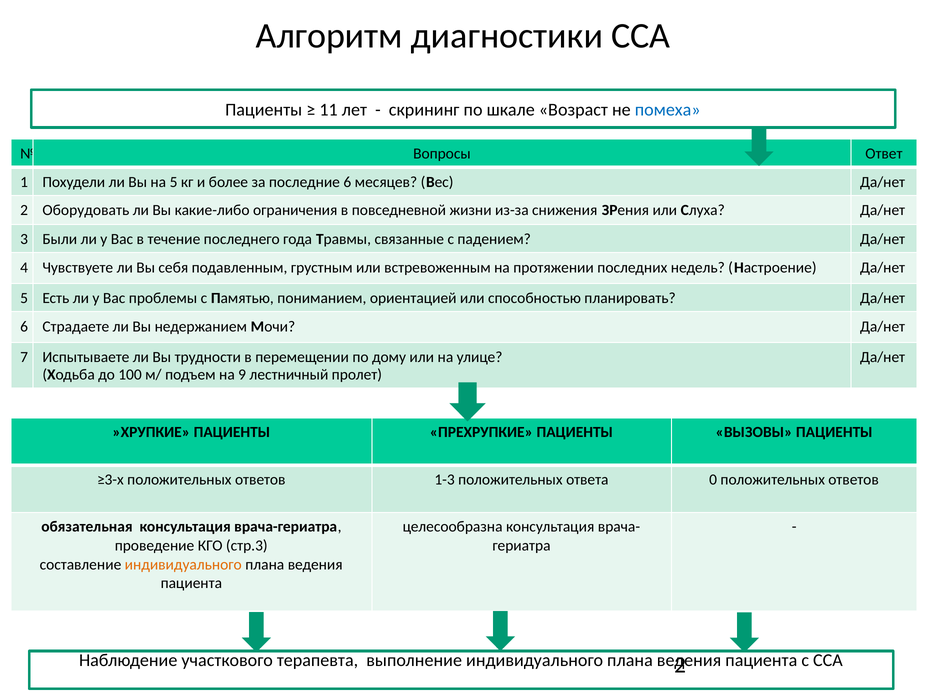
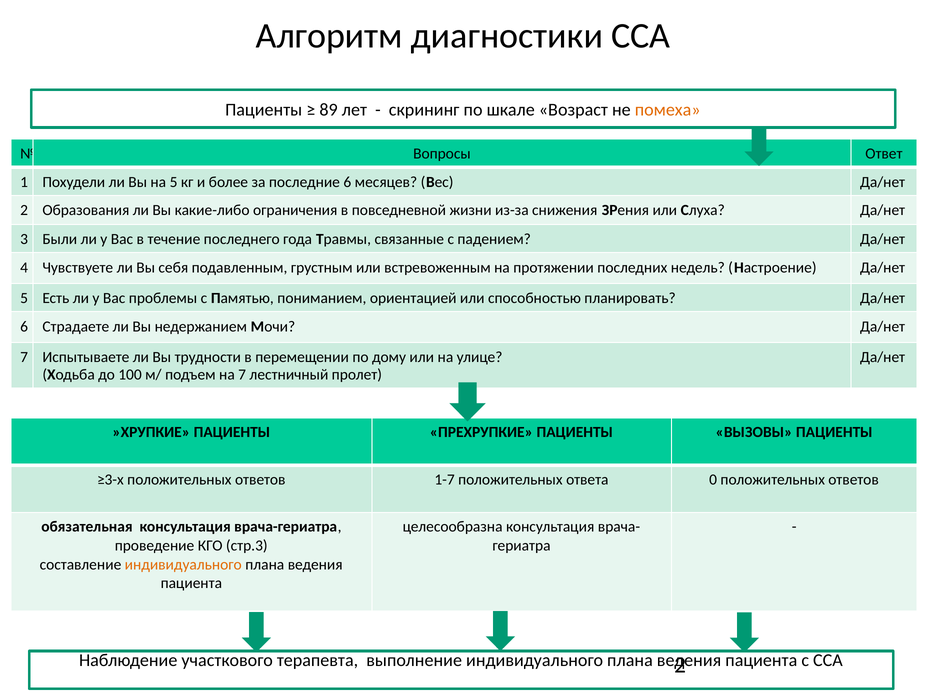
11: 11 -> 89
помеха colour: blue -> orange
Оборудовать: Оборудовать -> Образования
на 9: 9 -> 7
1-3: 1-3 -> 1-7
